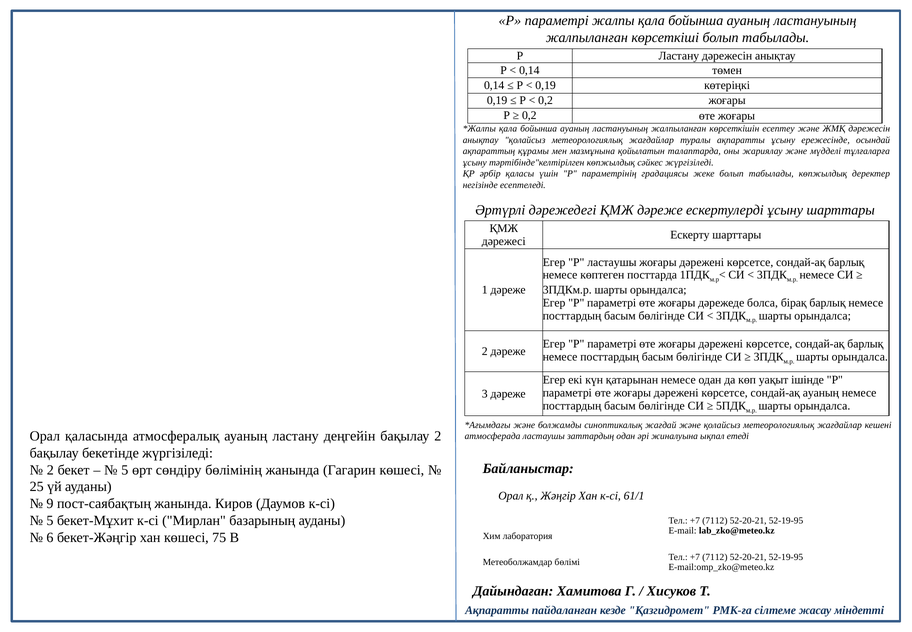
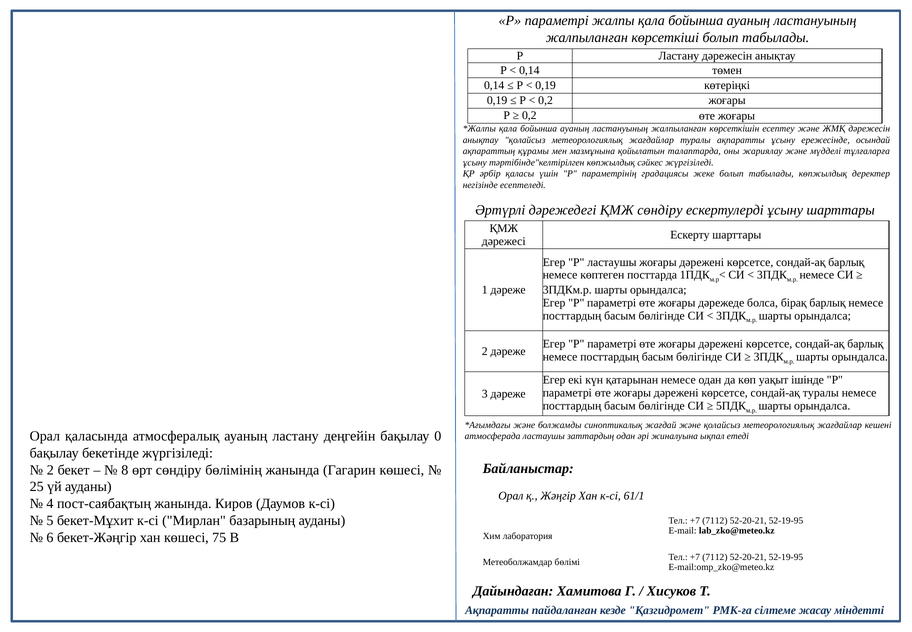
ҚМЖ дәреже: дәреже -> сөндіру
сондай-ақ ауаның: ауаның -> туралы
бақылау 2: 2 -> 0
5 at (125, 470): 5 -> 8
9: 9 -> 4
